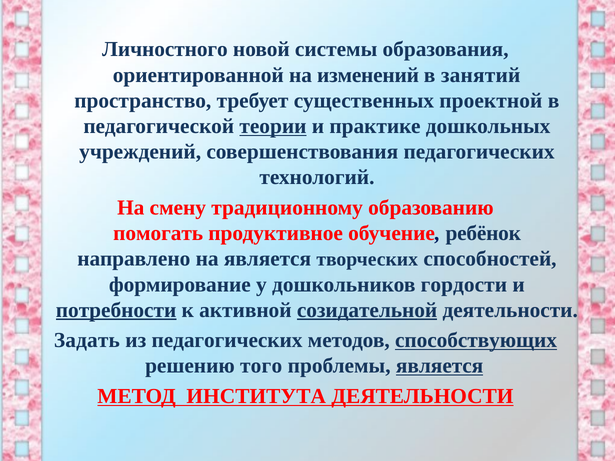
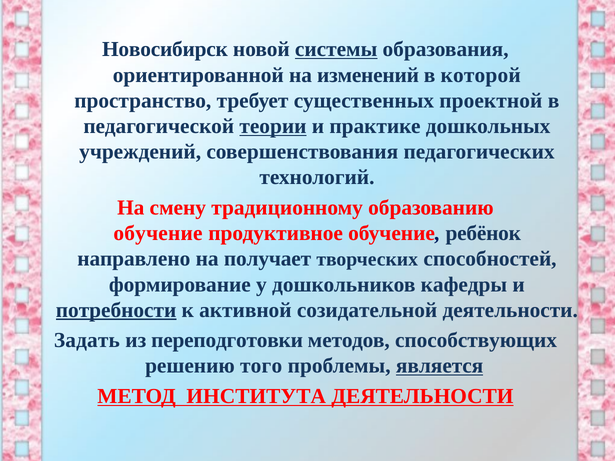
Личностного: Личностного -> Новосибирск
системы underline: none -> present
занятий: занятий -> которой
помогать at (158, 233): помогать -> обучение
на является: является -> получает
гордости: гордости -> кафедры
созидательной underline: present -> none
из педагогических: педагогических -> переподготовки
способствующих underline: present -> none
